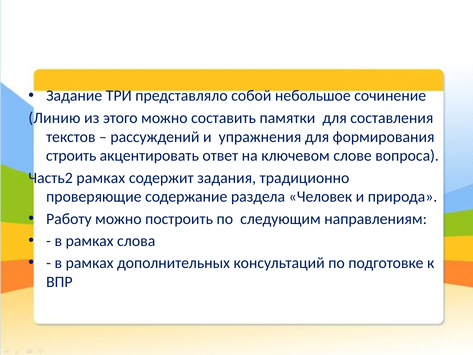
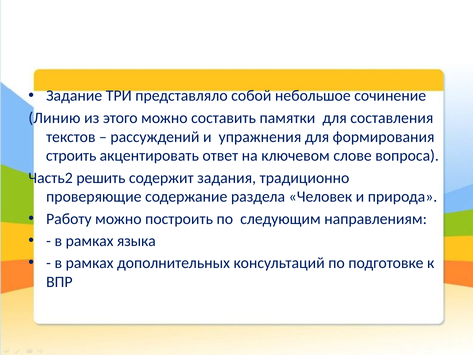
Часть2 рамках: рамках -> решить
слова: слова -> языка
